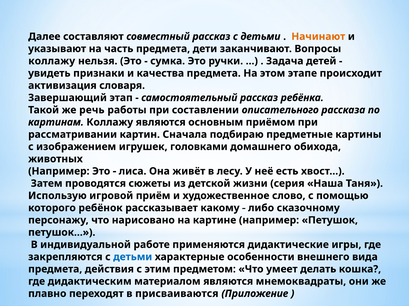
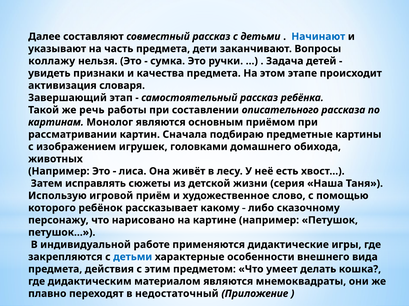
Начинают colour: orange -> blue
картинам Коллажу: Коллажу -> Монолог
проводятся: проводятся -> исправлять
присваиваются: присваиваются -> недостаточный
